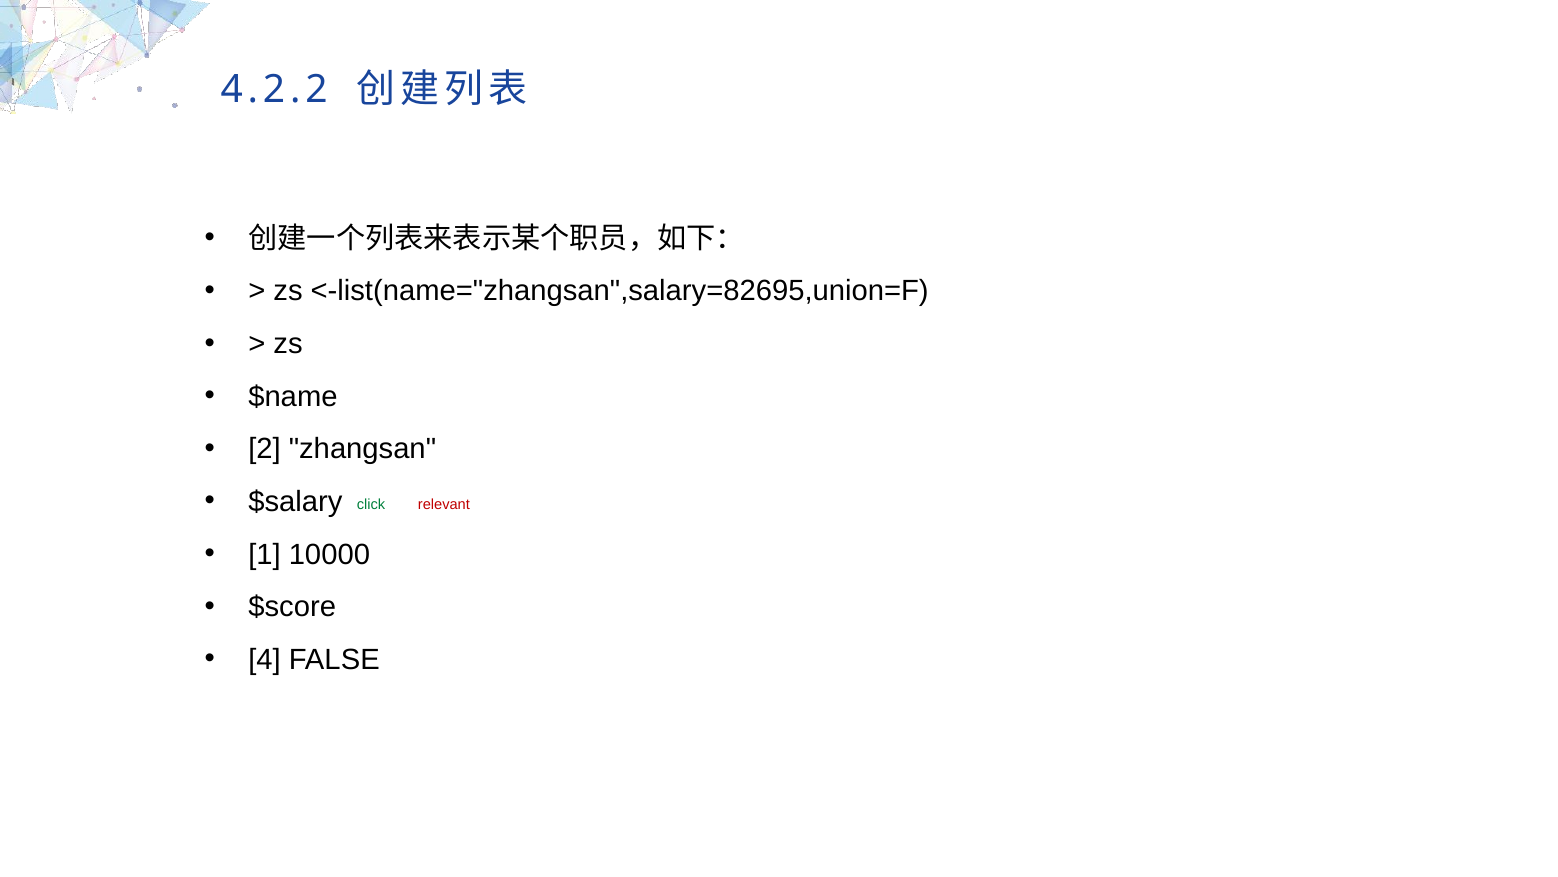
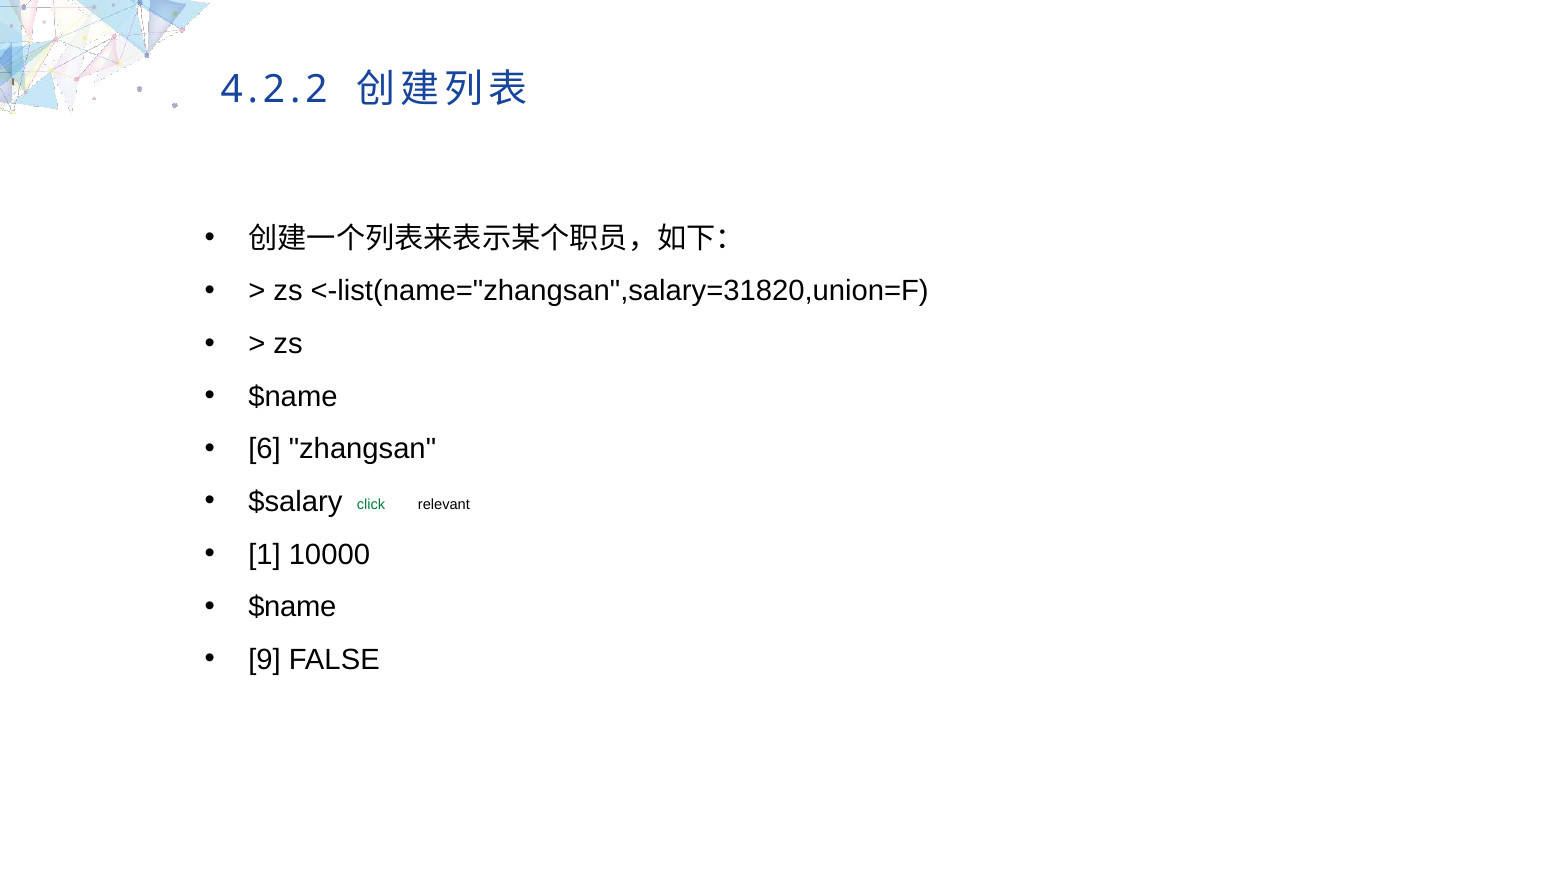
<-list(name="zhangsan",salary=82695,union=F: <-list(name="zhangsan",salary=82695,union=F -> <-list(name="zhangsan",salary=31820,union=F
2: 2 -> 6
relevant at (444, 504) colour: red -> black
$score at (292, 607): $score -> $name
4: 4 -> 9
